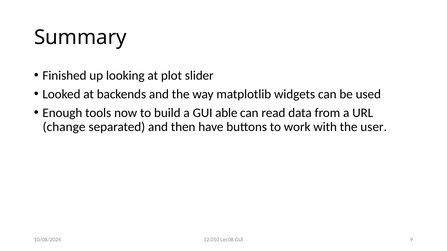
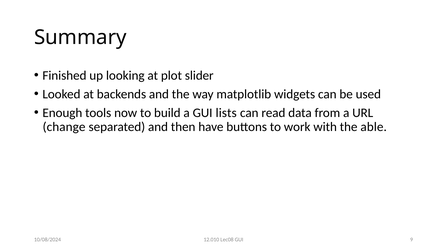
able: able -> lists
user: user -> able
